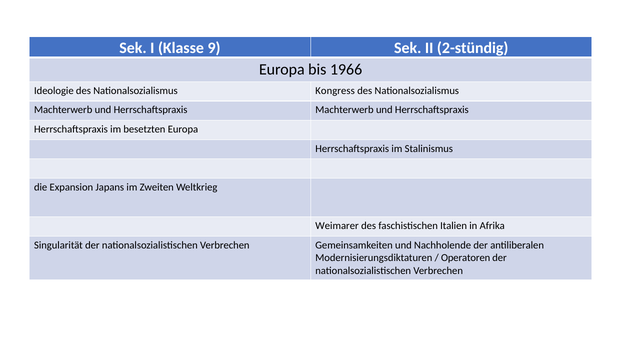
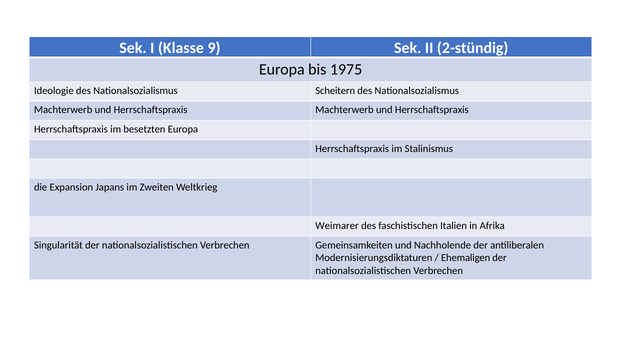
1966: 1966 -> 1975
Kongress: Kongress -> Scheitern
Operatoren: Operatoren -> Ehemaligen
